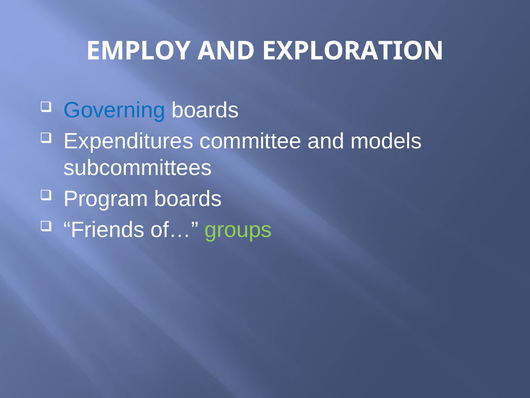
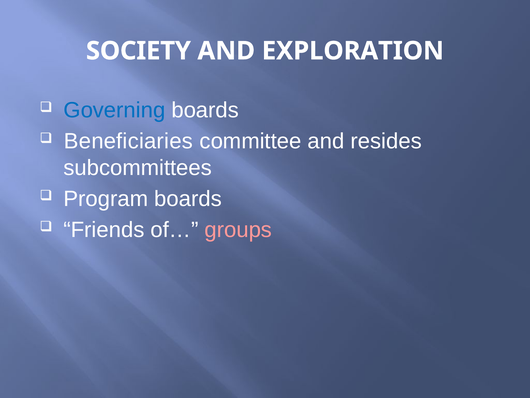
EMPLOY: EMPLOY -> SOCIETY
Expenditures: Expenditures -> Beneficiaries
models: models -> resides
groups colour: light green -> pink
